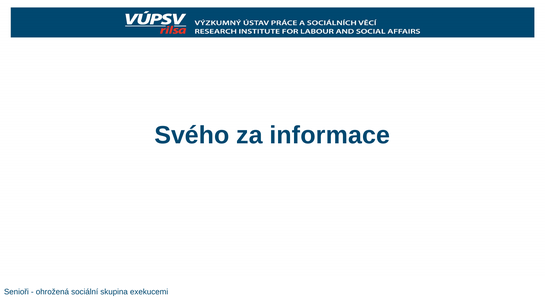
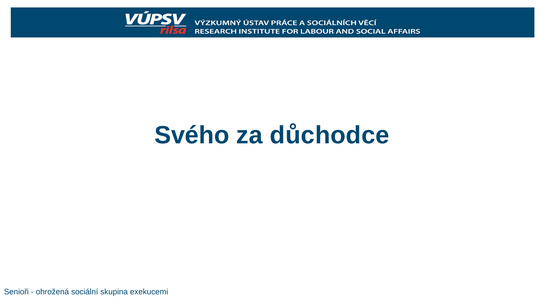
informace: informace -> důchodce
